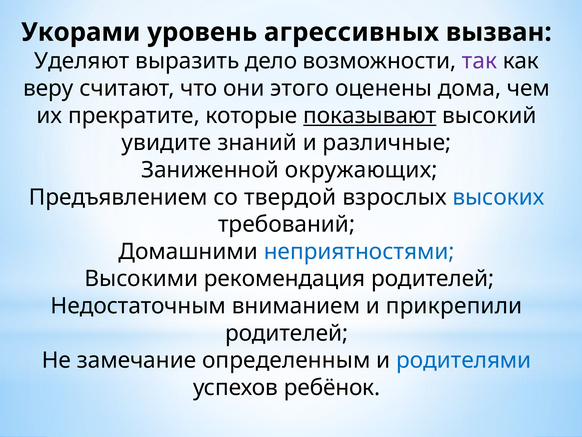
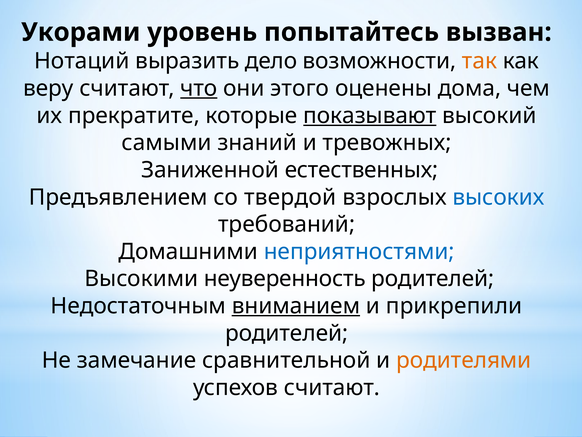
агрессивных: агрессивных -> попытайтесь
Уделяют: Уделяют -> Нотаций
так colour: purple -> orange
что underline: none -> present
увидите: увидите -> самыми
различные: различные -> тревожных
окружающих: окружающих -> естественных
рекомендация: рекомендация -> неуверенность
вниманием underline: none -> present
определенным: определенным -> сравнительной
родителями colour: blue -> orange
успехов ребёнок: ребёнок -> считают
